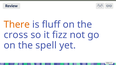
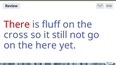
There colour: orange -> red
fizz: fizz -> still
spell: spell -> here
